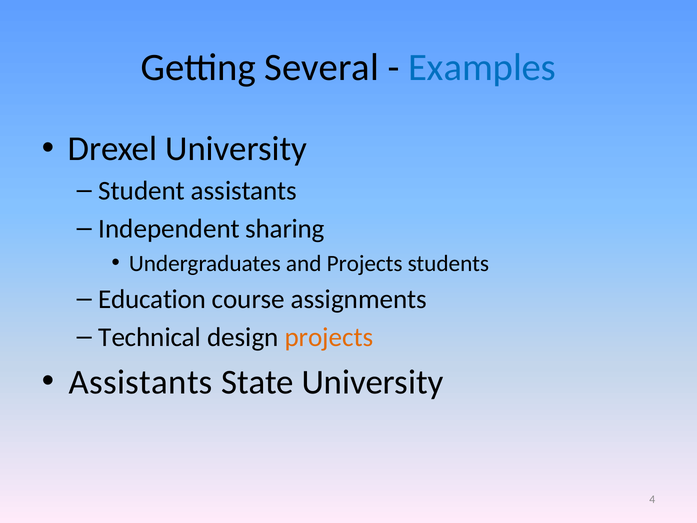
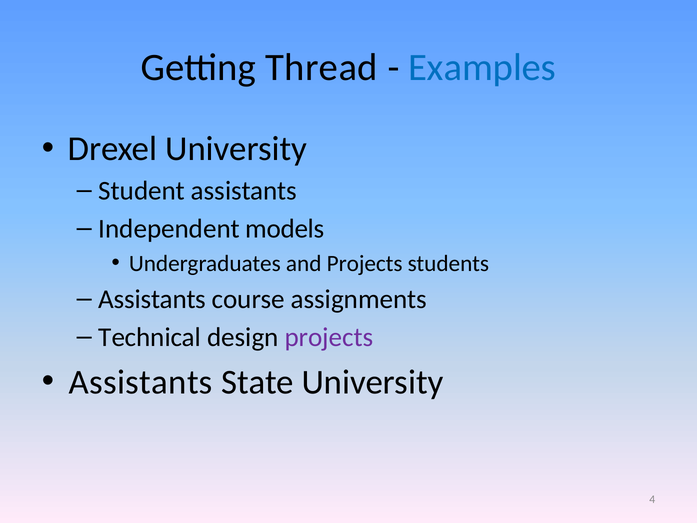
Several: Several -> Thread
sharing: sharing -> models
Education at (152, 299): Education -> Assistants
projects at (329, 337) colour: orange -> purple
